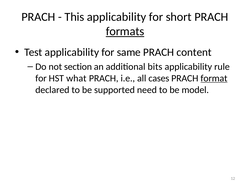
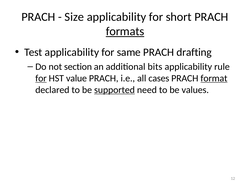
This: This -> Size
content: content -> drafting
for at (41, 78) underline: none -> present
what: what -> value
supported underline: none -> present
model: model -> values
